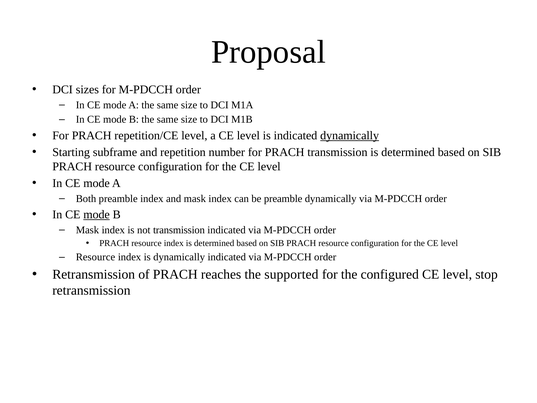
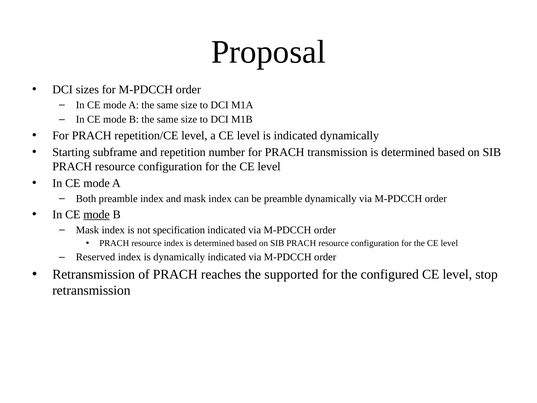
dynamically at (350, 135) underline: present -> none
not transmission: transmission -> specification
Resource at (96, 257): Resource -> Reserved
